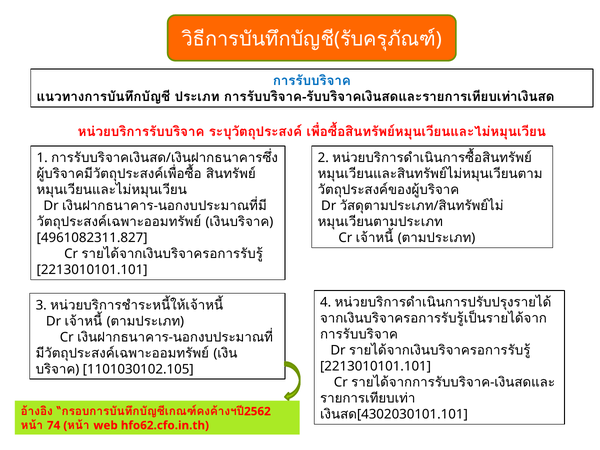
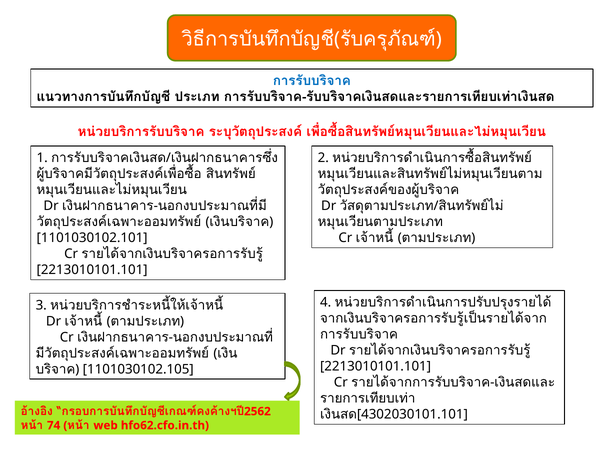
4961082311.827: 4961082311.827 -> 1101030102.101
